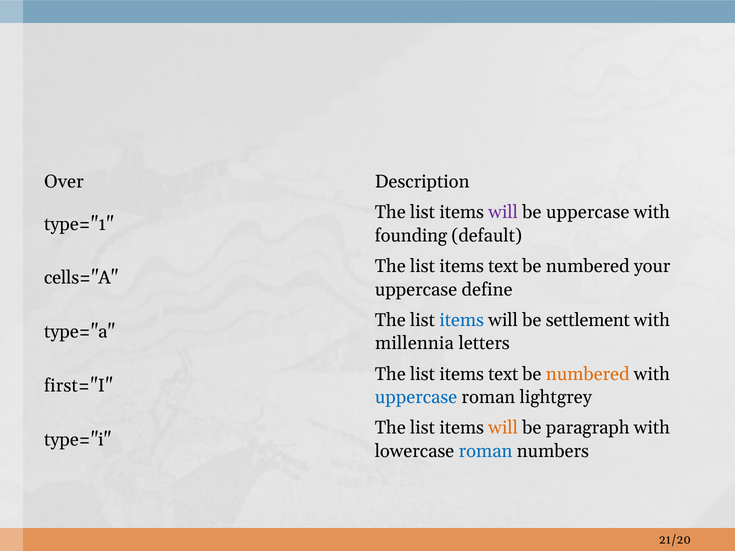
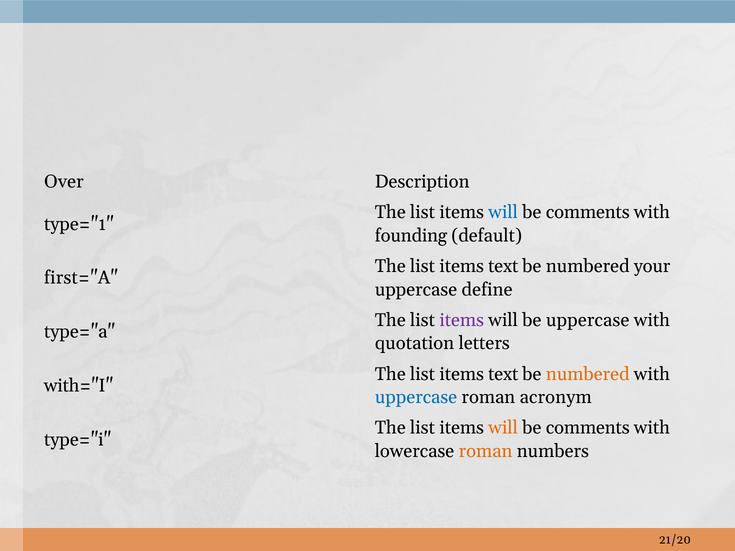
will at (503, 212) colour: purple -> blue
uppercase at (588, 212): uppercase -> comments
cells="A: cells="A -> first="A
items at (462, 320) colour: blue -> purple
be settlement: settlement -> uppercase
millennia: millennia -> quotation
first="I: first="I -> with="I
lightgrey: lightgrey -> acronym
paragraph at (588, 428): paragraph -> comments
roman at (486, 451) colour: blue -> orange
